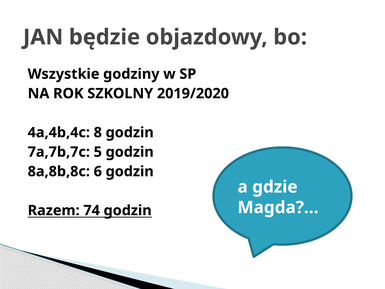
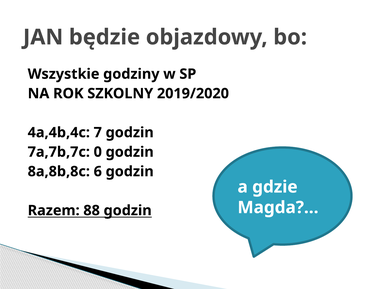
8: 8 -> 7
5: 5 -> 0
74: 74 -> 88
